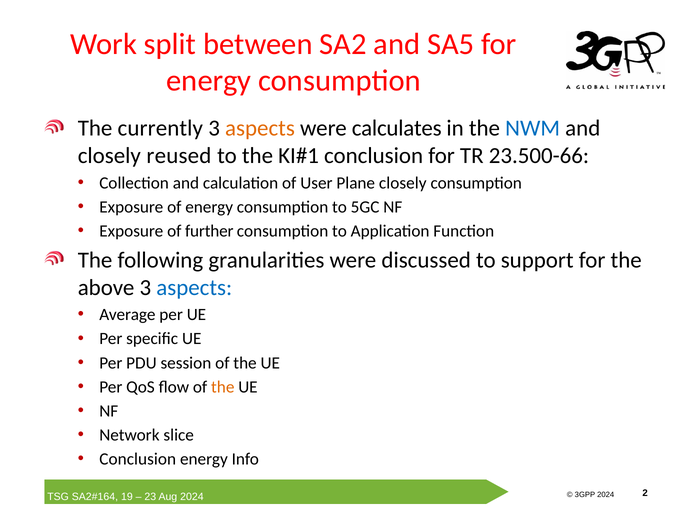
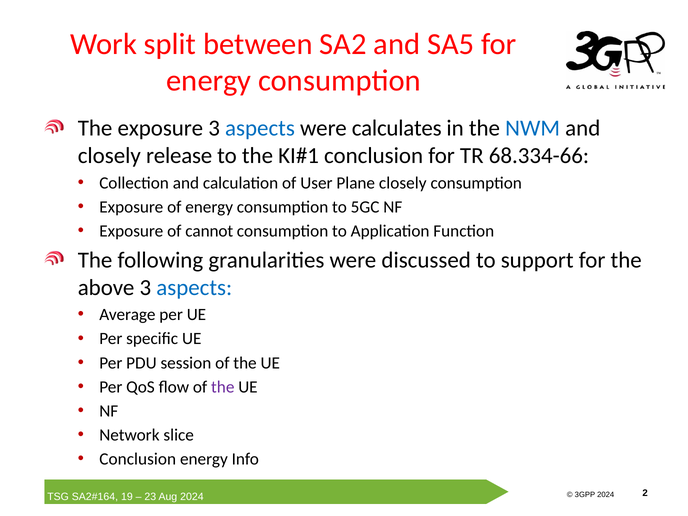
The currently: currently -> exposure
aspects at (260, 128) colour: orange -> blue
reused: reused -> release
23.500-66: 23.500-66 -> 68.334-66
further: further -> cannot
the at (223, 387) colour: orange -> purple
